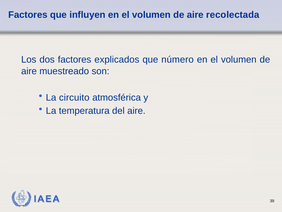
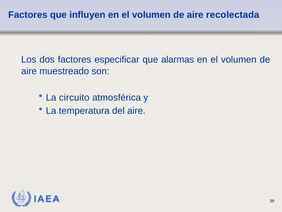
explicados: explicados -> especificar
número: número -> alarmas
